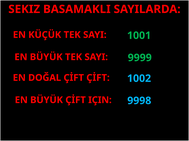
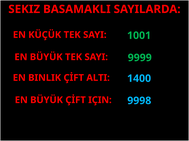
DOĞAL: DOĞAL -> BINLIK
ÇİFT ÇİFT: ÇİFT -> ALTI
1002: 1002 -> 1400
